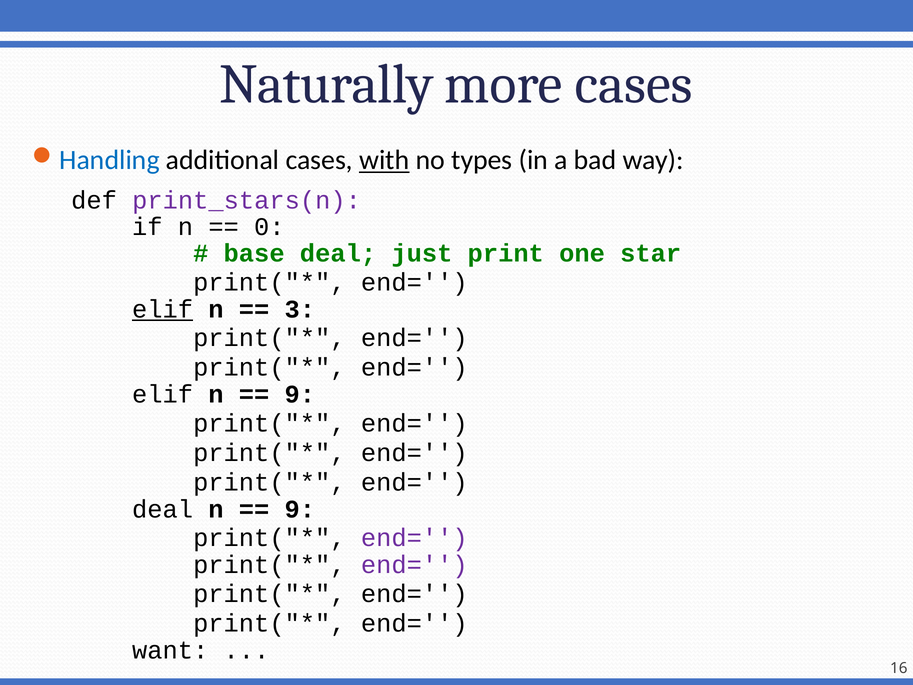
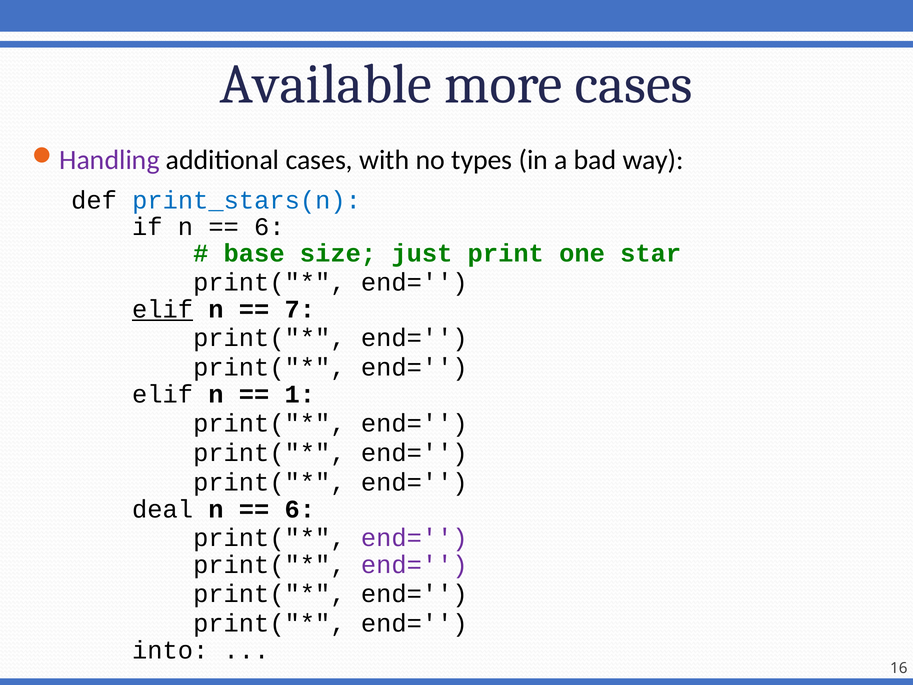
Naturally: Naturally -> Available
Handling colour: blue -> purple
with underline: present -> none
print_stars(n colour: purple -> blue
0 at (269, 227): 0 -> 6
base deal: deal -> size
3: 3 -> 7
9 at (300, 394): 9 -> 1
9 at (300, 509): 9 -> 6
want: want -> into
